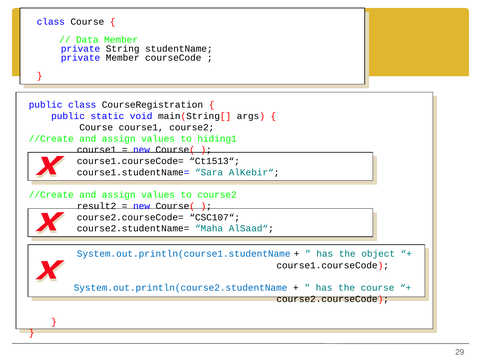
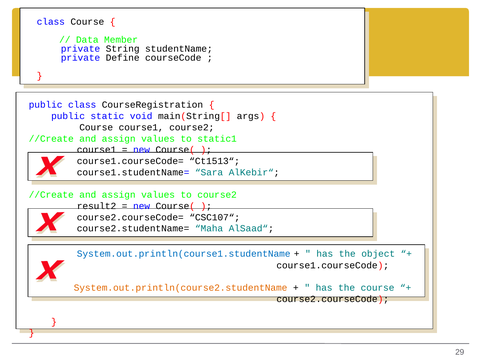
private Member: Member -> Define
hiding1: hiding1 -> static1
System.out.println(course2.studentName colour: blue -> orange
